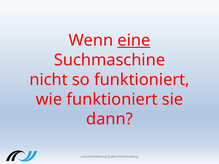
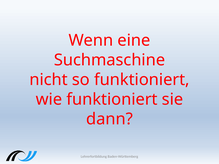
eine underline: present -> none
